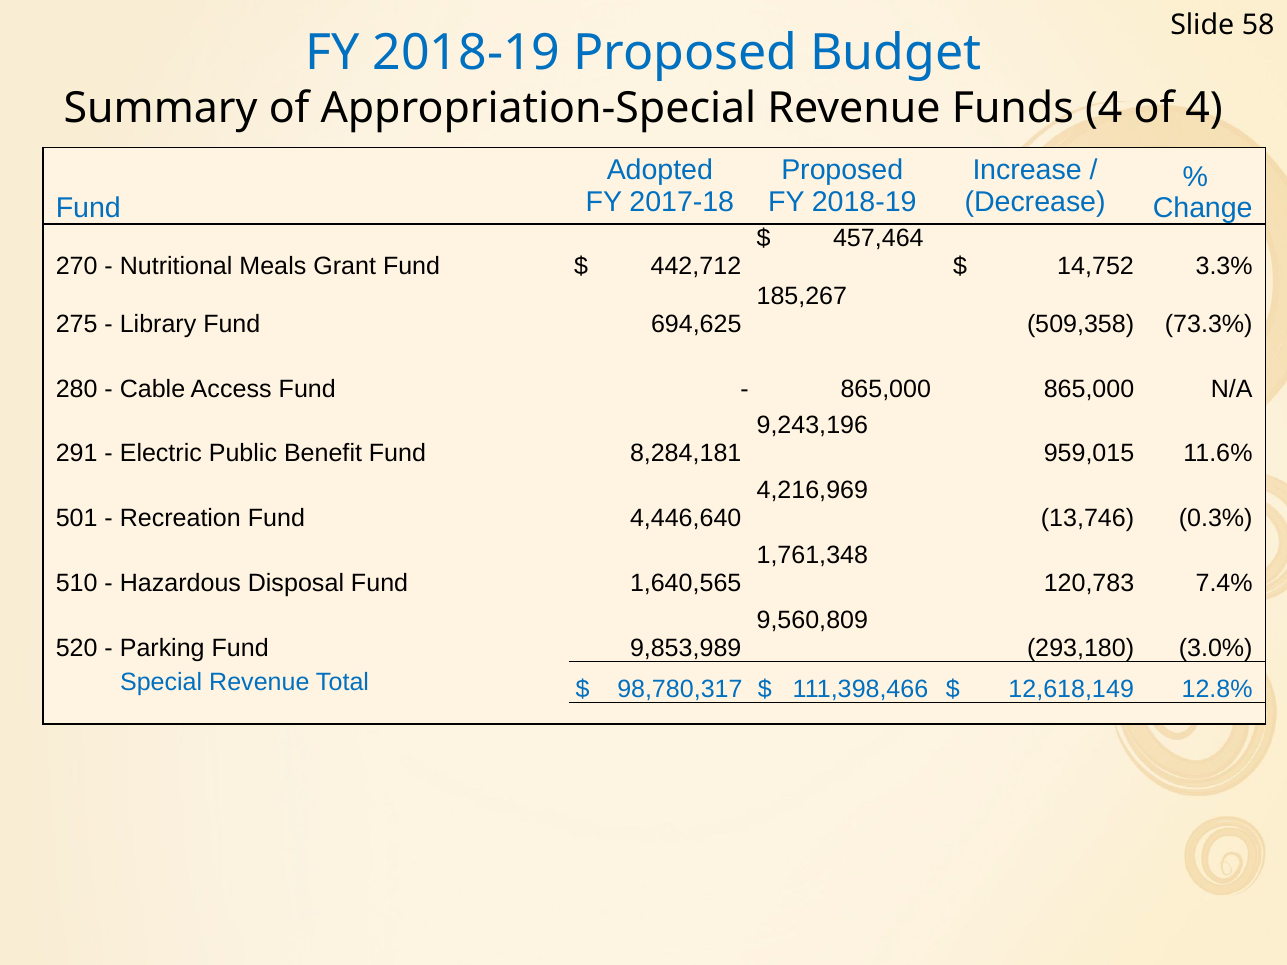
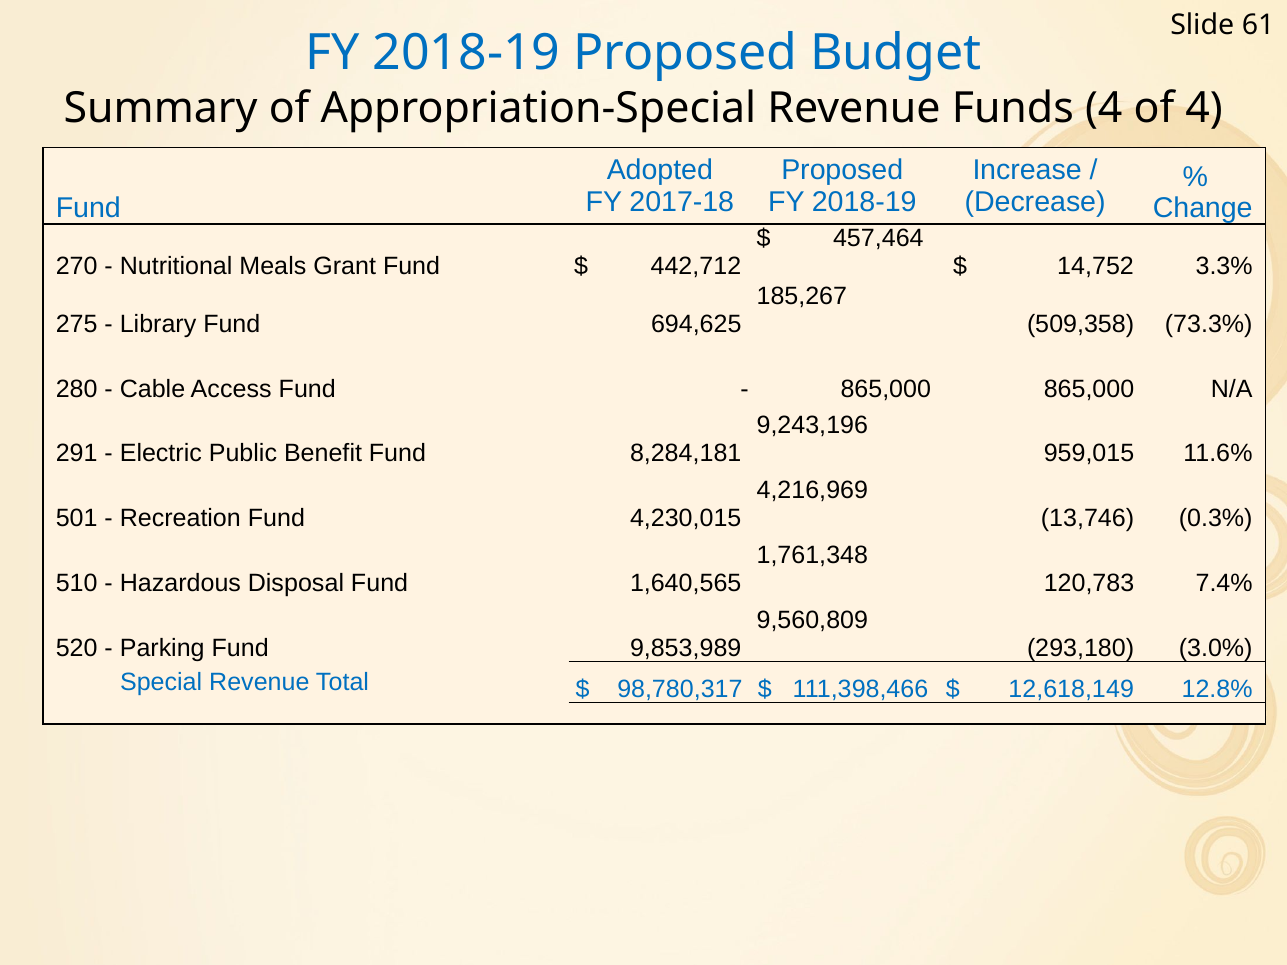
58: 58 -> 61
4,446,640: 4,446,640 -> 4,230,015
